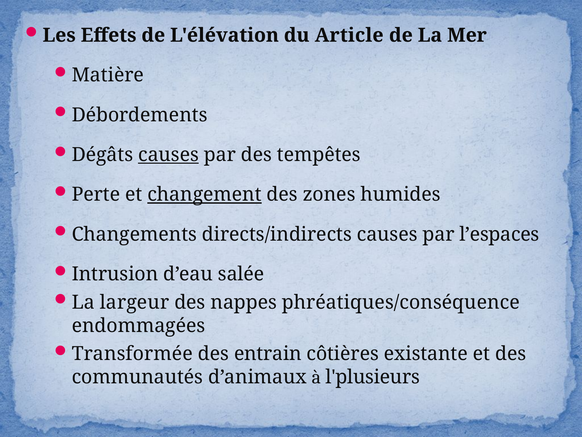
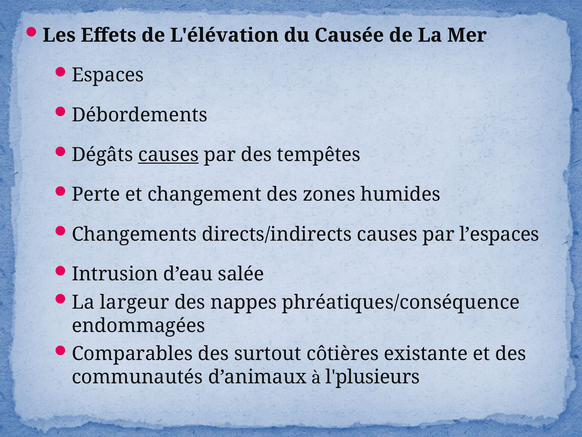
Article: Article -> Causée
Matière: Matière -> Espaces
changement underline: present -> none
Transformée: Transformée -> Comparables
entrain: entrain -> surtout
